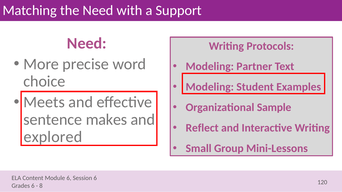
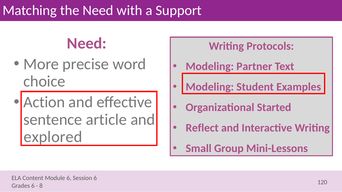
Meets: Meets -> Action
Sample: Sample -> Started
makes: makes -> article
